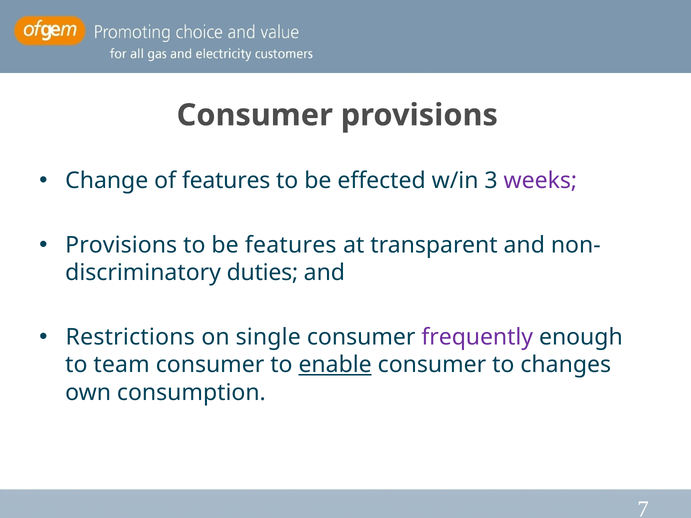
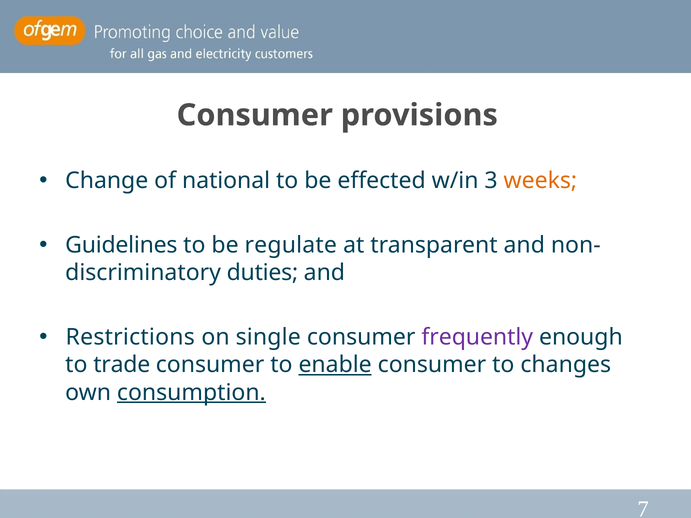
of features: features -> national
weeks colour: purple -> orange
Provisions at (121, 245): Provisions -> Guidelines
be features: features -> regulate
team: team -> trade
consumption underline: none -> present
